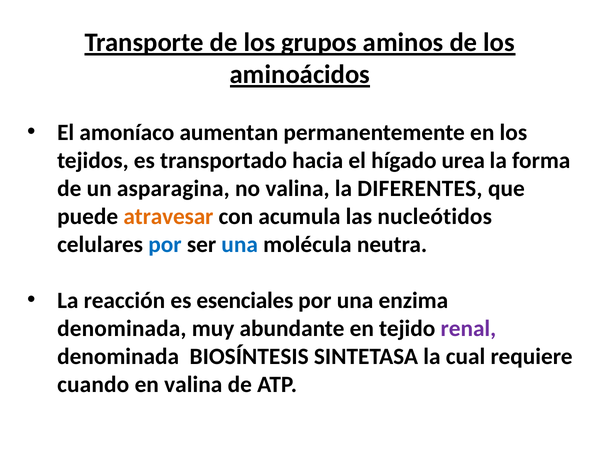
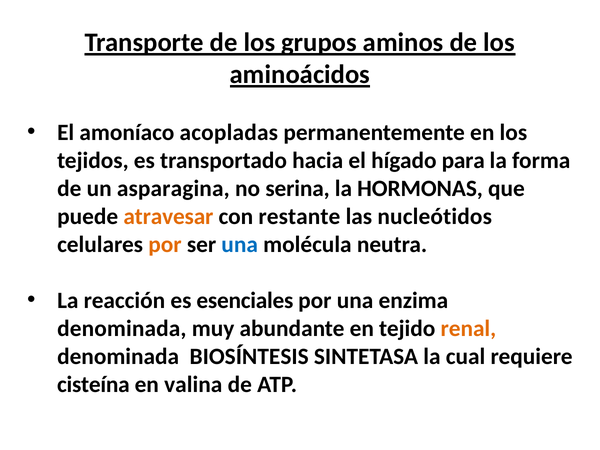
aumentan: aumentan -> acopladas
urea: urea -> para
no valina: valina -> serina
DIFERENTES: DIFERENTES -> HORMONAS
acumula: acumula -> restante
por at (165, 245) colour: blue -> orange
renal colour: purple -> orange
cuando: cuando -> cisteína
